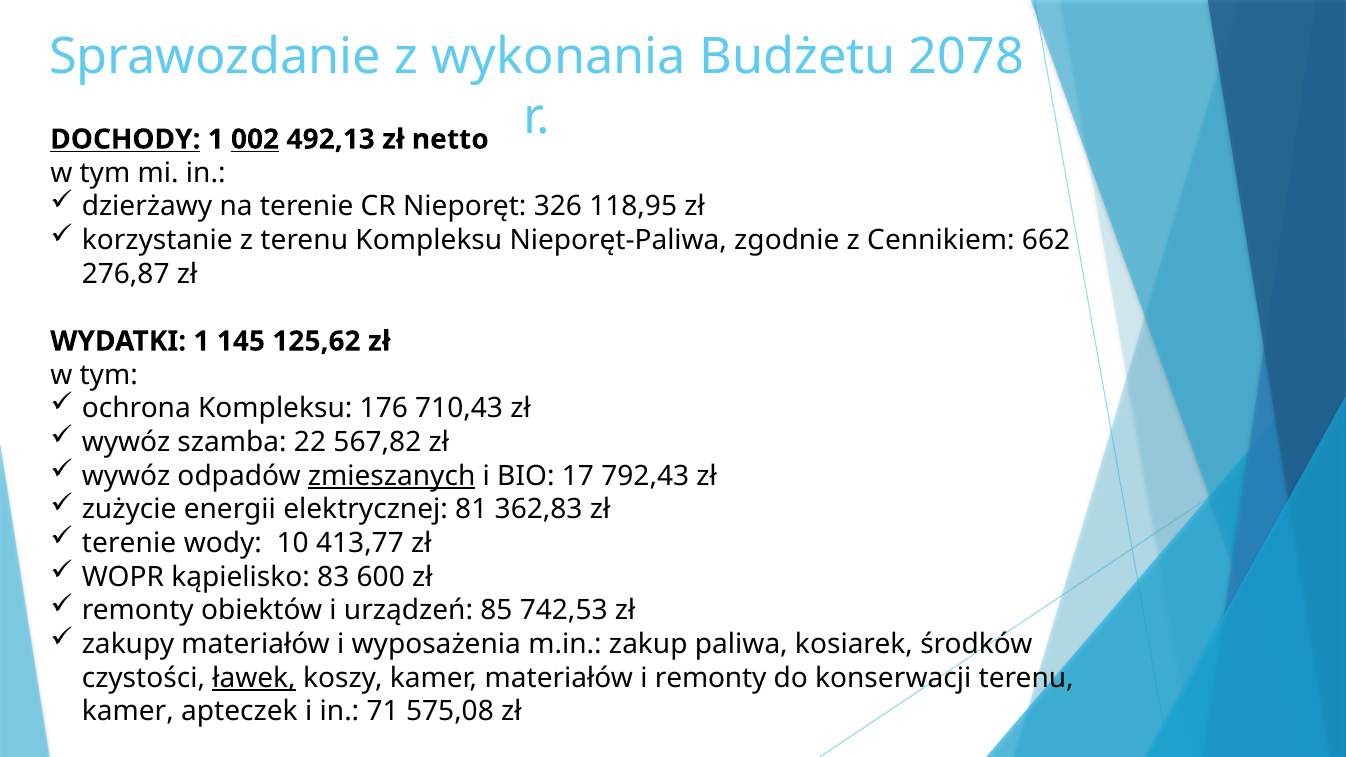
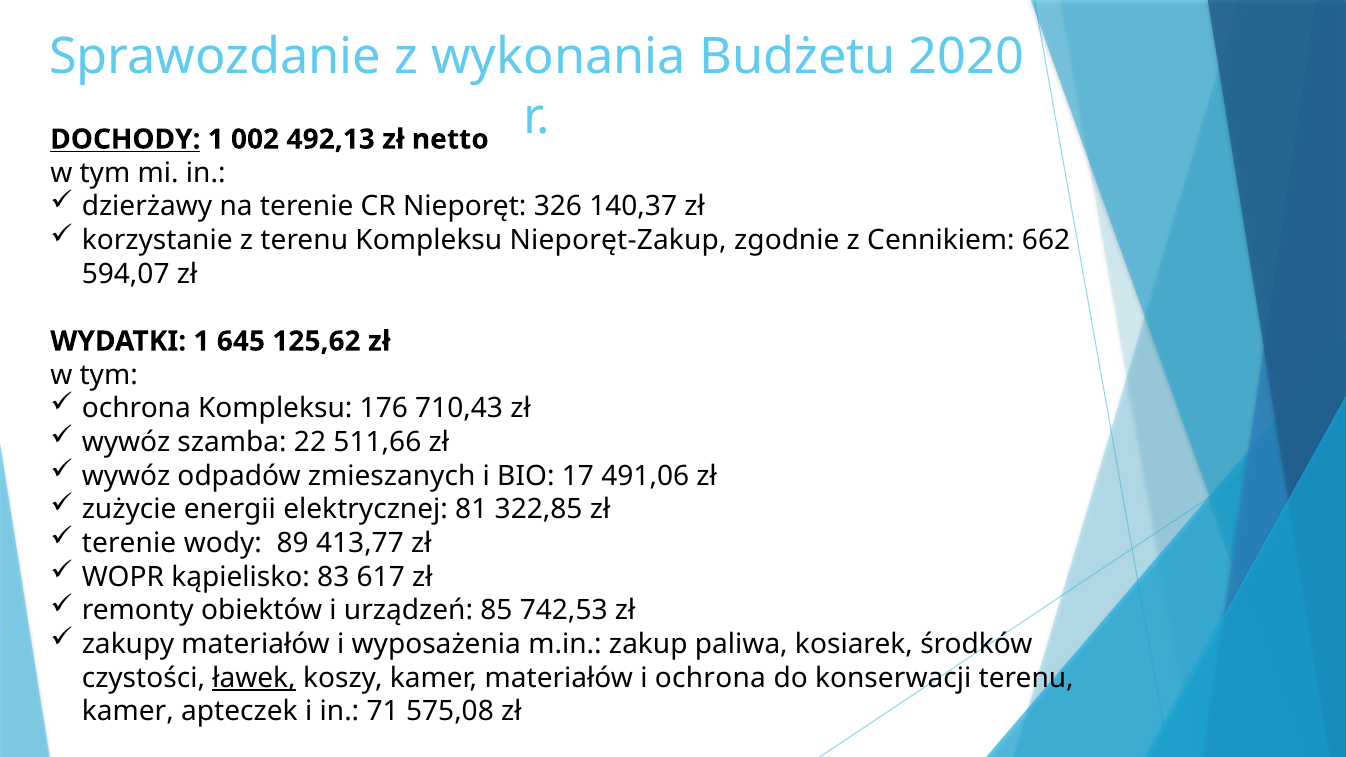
2078: 2078 -> 2020
002 underline: present -> none
118,95: 118,95 -> 140,37
Nieporęt-Paliwa: Nieporęt-Paliwa -> Nieporęt-Zakup
276,87: 276,87 -> 594,07
145: 145 -> 645
567,82: 567,82 -> 511,66
zmieszanych underline: present -> none
792,43: 792,43 -> 491,06
362,83: 362,83 -> 322,85
10: 10 -> 89
600: 600 -> 617
i remonty: remonty -> ochrona
